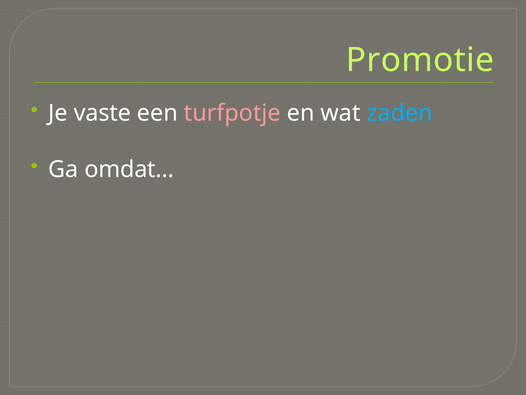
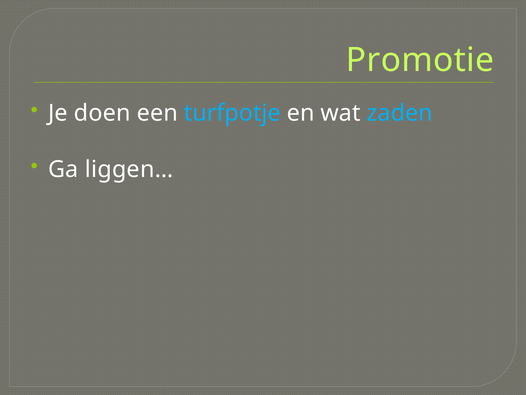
vaste: vaste -> doen
turfpotje colour: pink -> light blue
omdat…: omdat… -> liggen…
